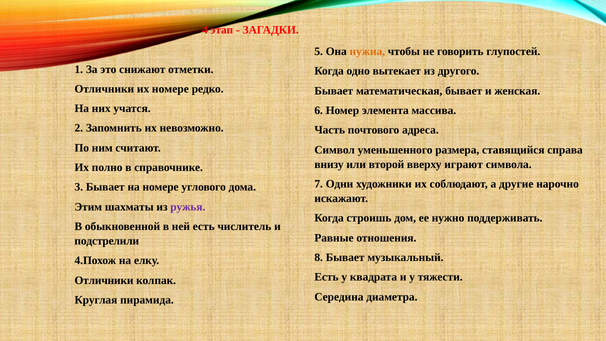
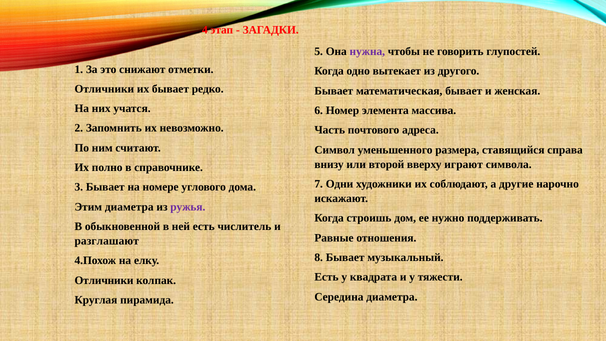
нужна colour: orange -> purple
их номере: номере -> бывает
Этим шахматы: шахматы -> диаметра
подстрелили: подстрелили -> разглашают
